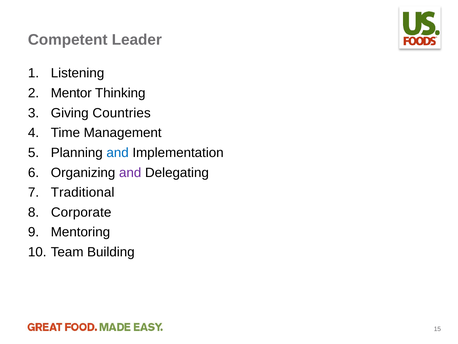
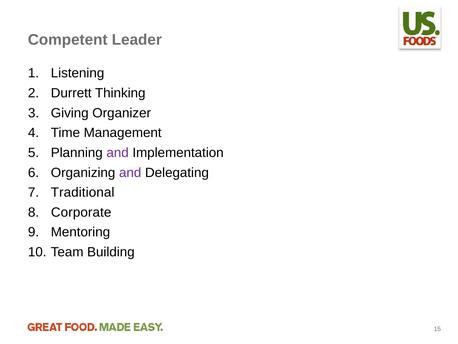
Mentor: Mentor -> Durrett
Countries: Countries -> Organizer
and at (118, 152) colour: blue -> purple
